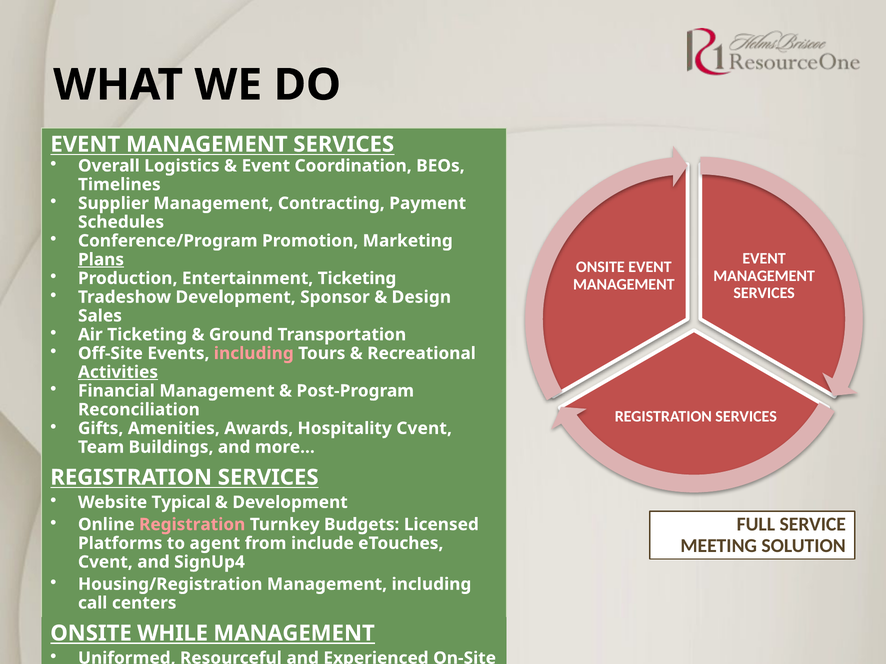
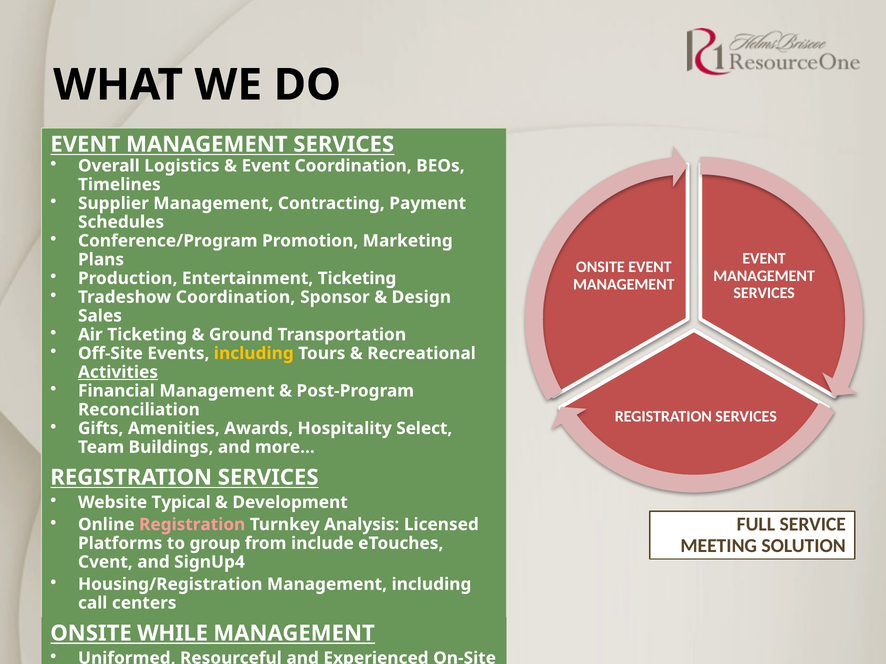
Plans underline: present -> none
Tradeshow Development: Development -> Coordination
including at (254, 354) colour: pink -> yellow
Hospitality Cvent: Cvent -> Select
Budgets: Budgets -> Analysis
agent: agent -> group
